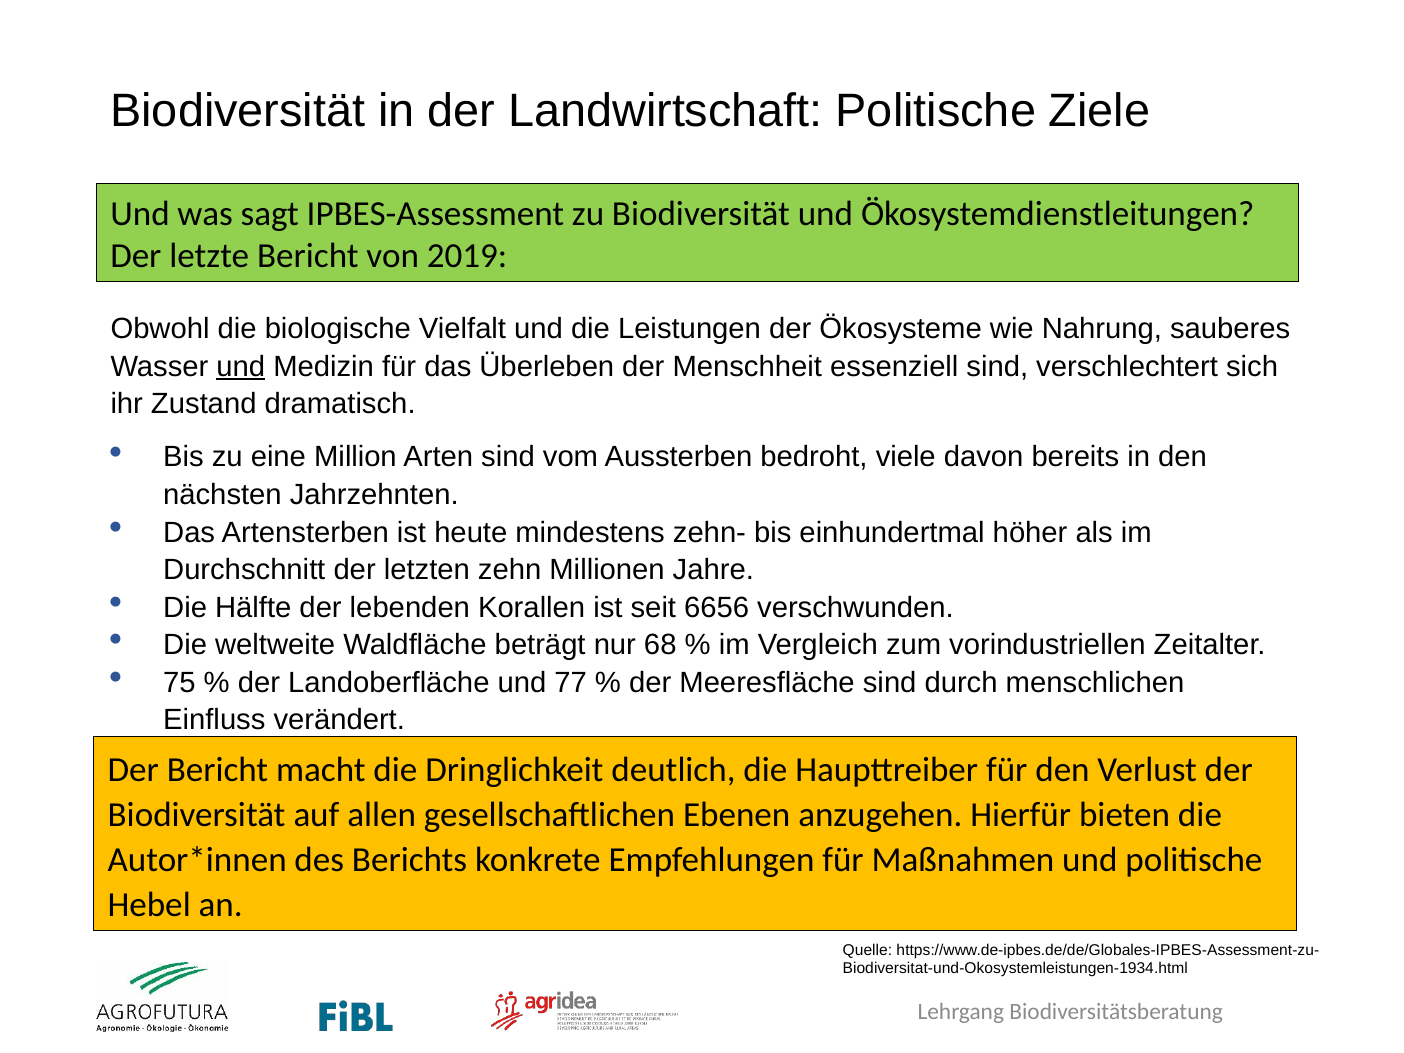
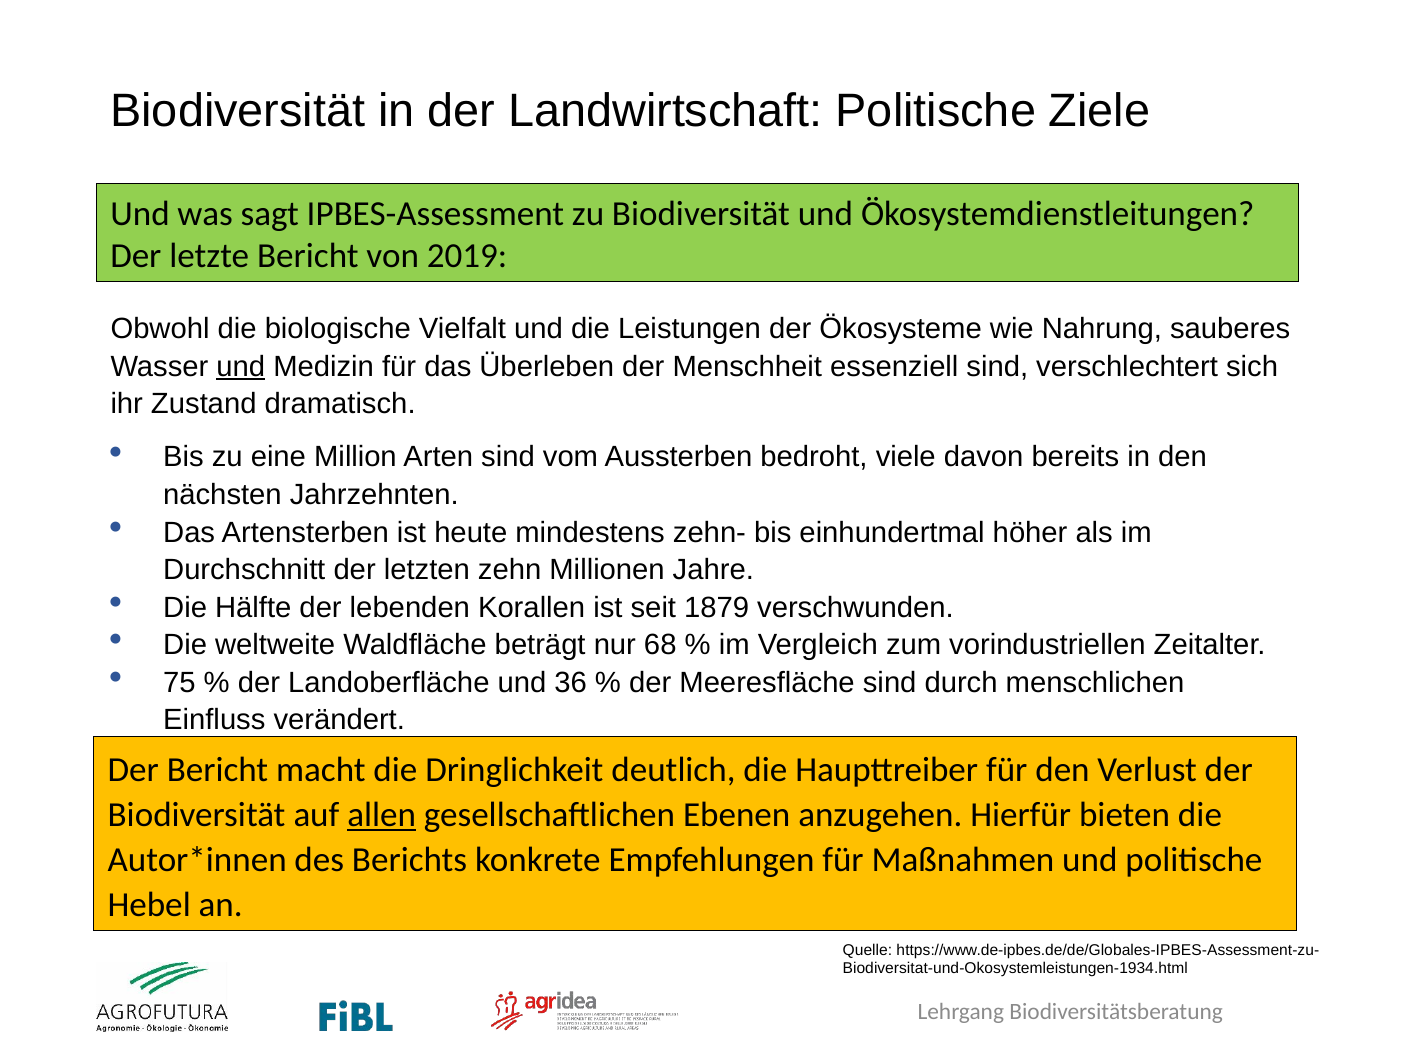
6656: 6656 -> 1879
77: 77 -> 36
allen underline: none -> present
